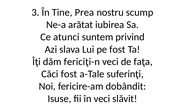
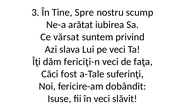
Prea: Prea -> Spre
atunci: atunci -> vărsat
pe fost: fost -> veci
